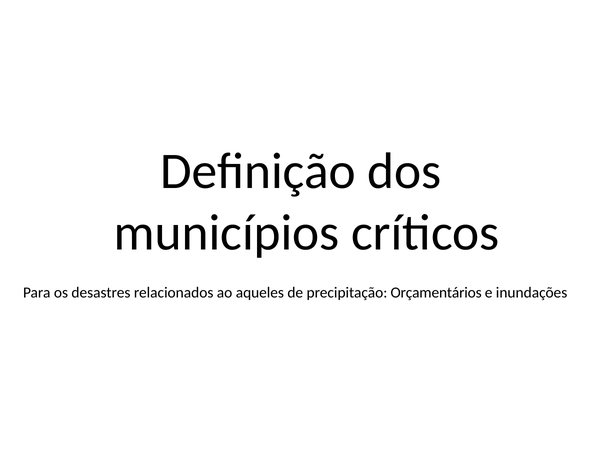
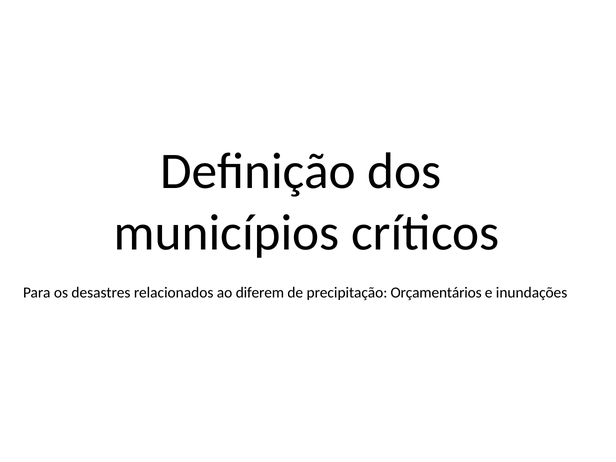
aqueles: aqueles -> diferem
